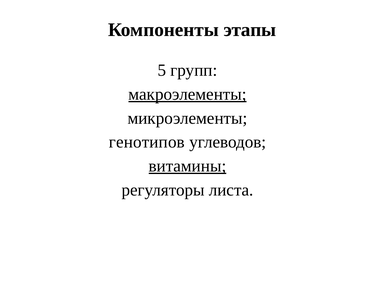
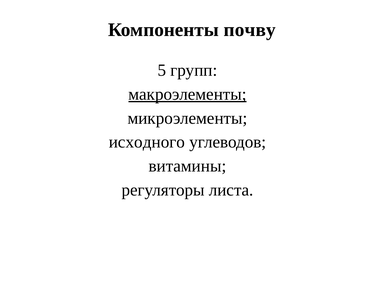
этапы: этапы -> почву
генотипов: генотипов -> исходного
витамины underline: present -> none
